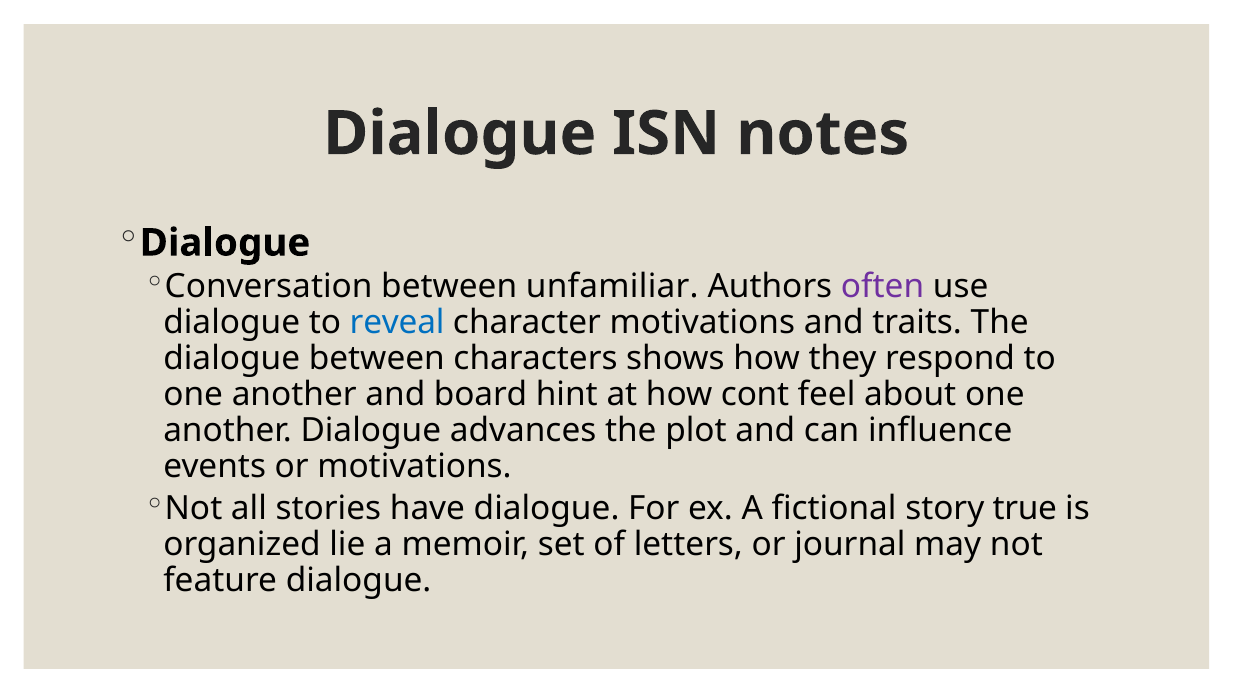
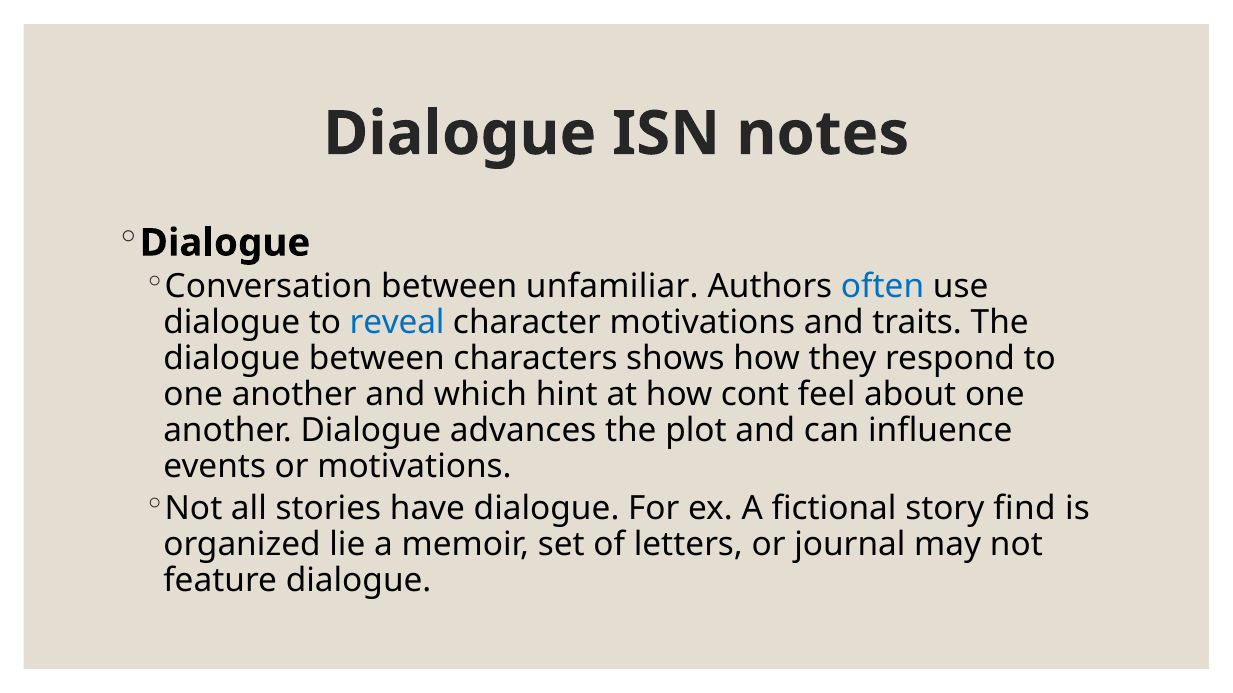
often colour: purple -> blue
board: board -> which
true: true -> find
